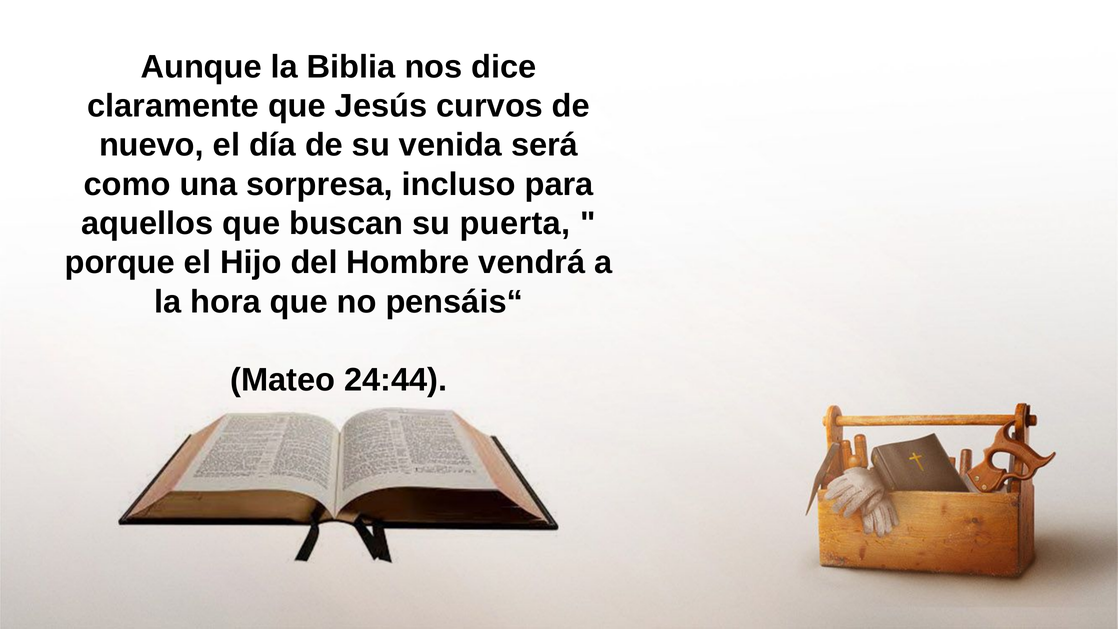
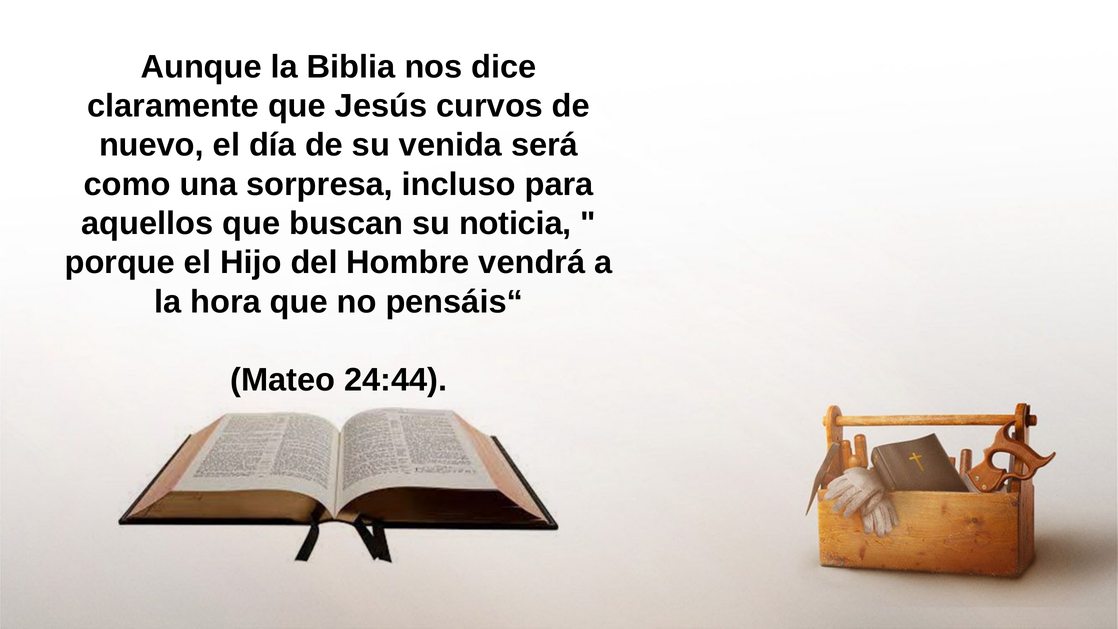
puerta: puerta -> noticia
